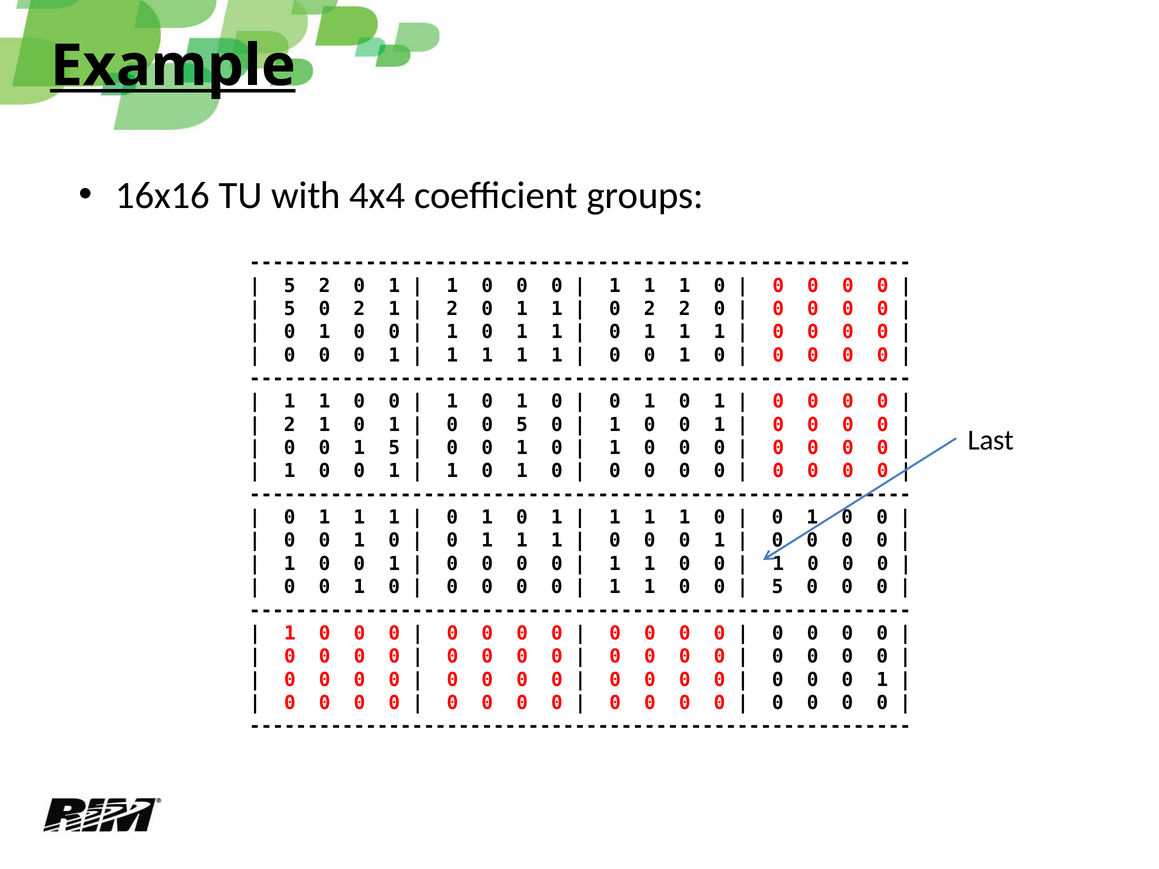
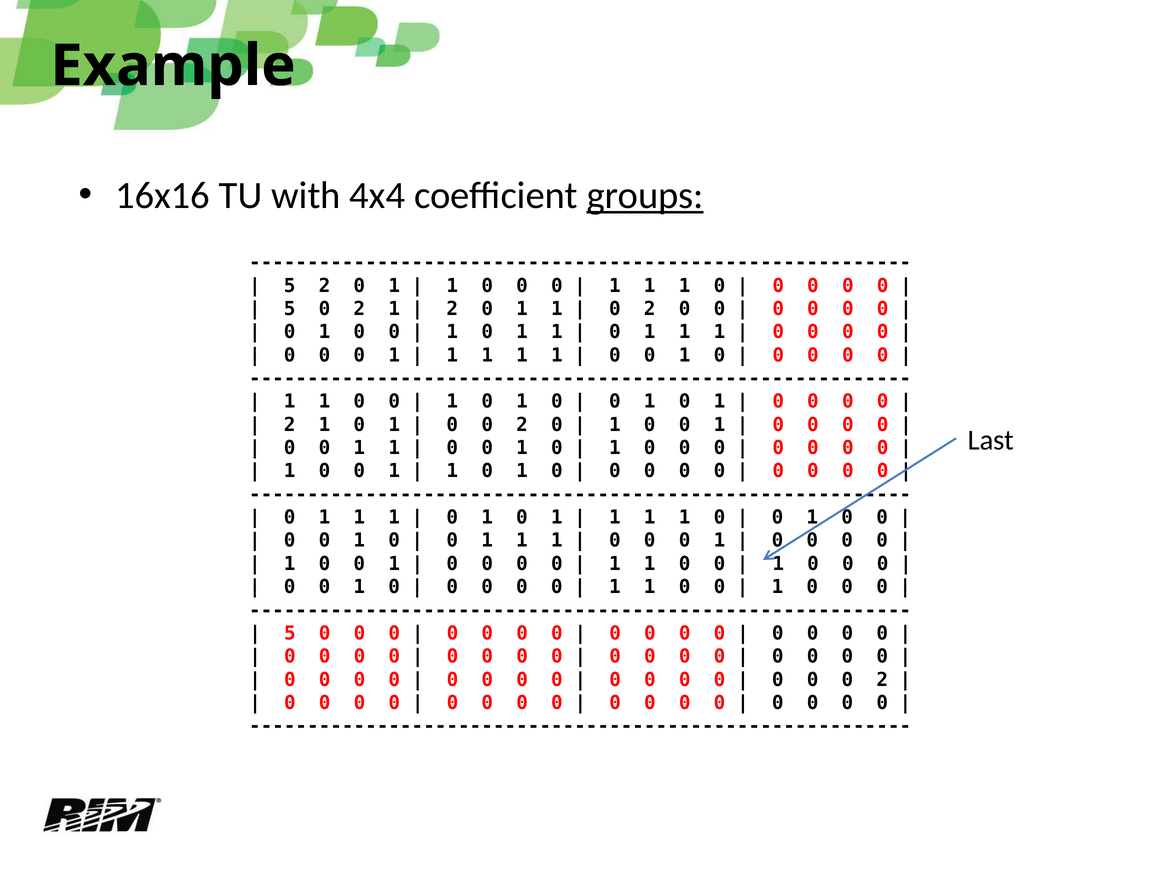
Example underline: present -> none
groups underline: none -> present
2 at (685, 309): 2 -> 0
5 at (522, 425): 5 -> 2
0 0 1 5: 5 -> 1
5 at (778, 587): 5 -> 1
1 at (290, 633): 1 -> 5
1 at (882, 680): 1 -> 2
